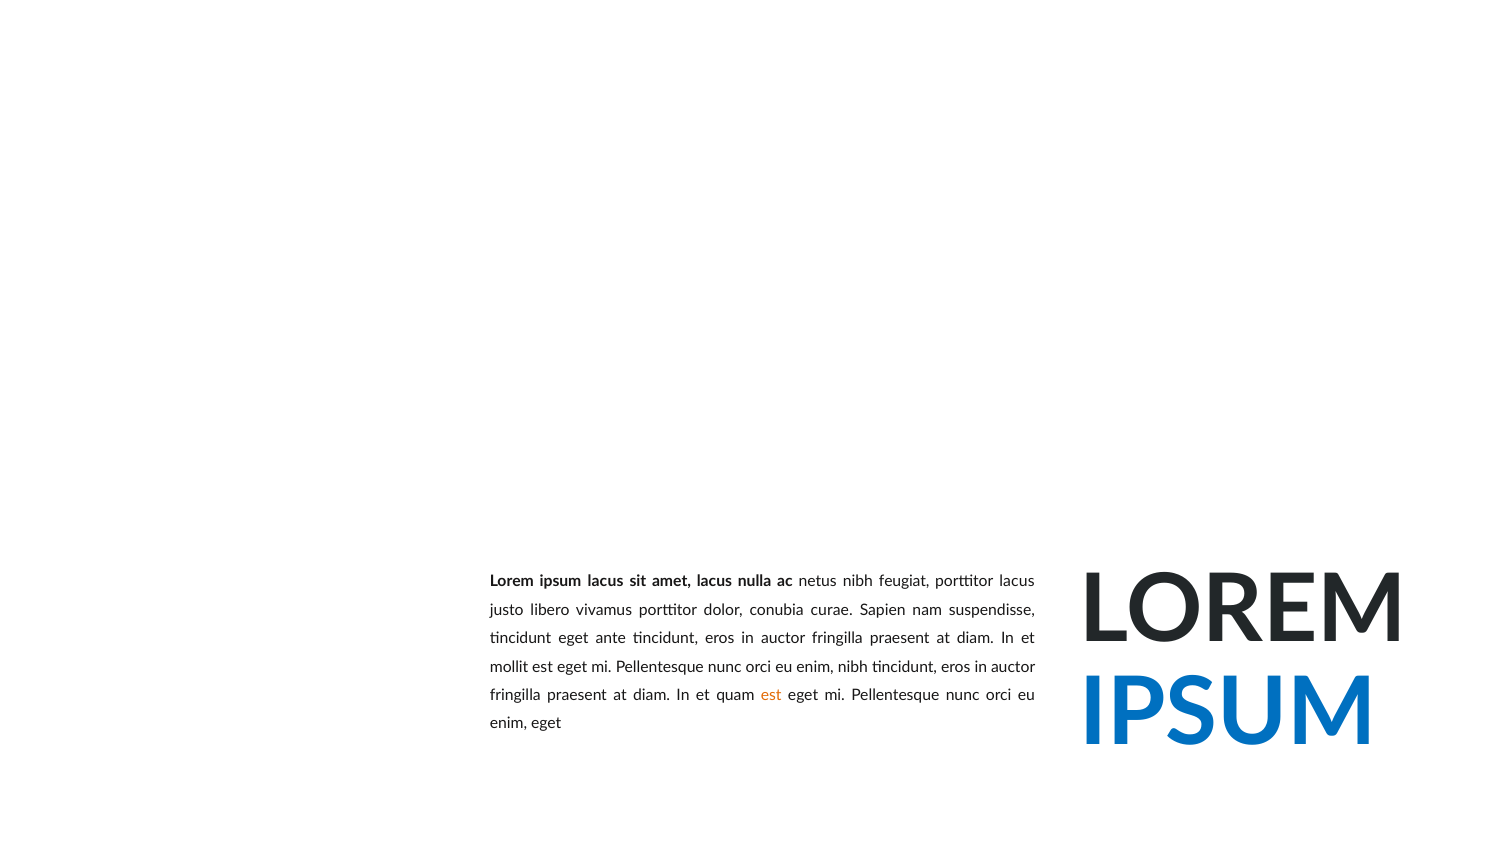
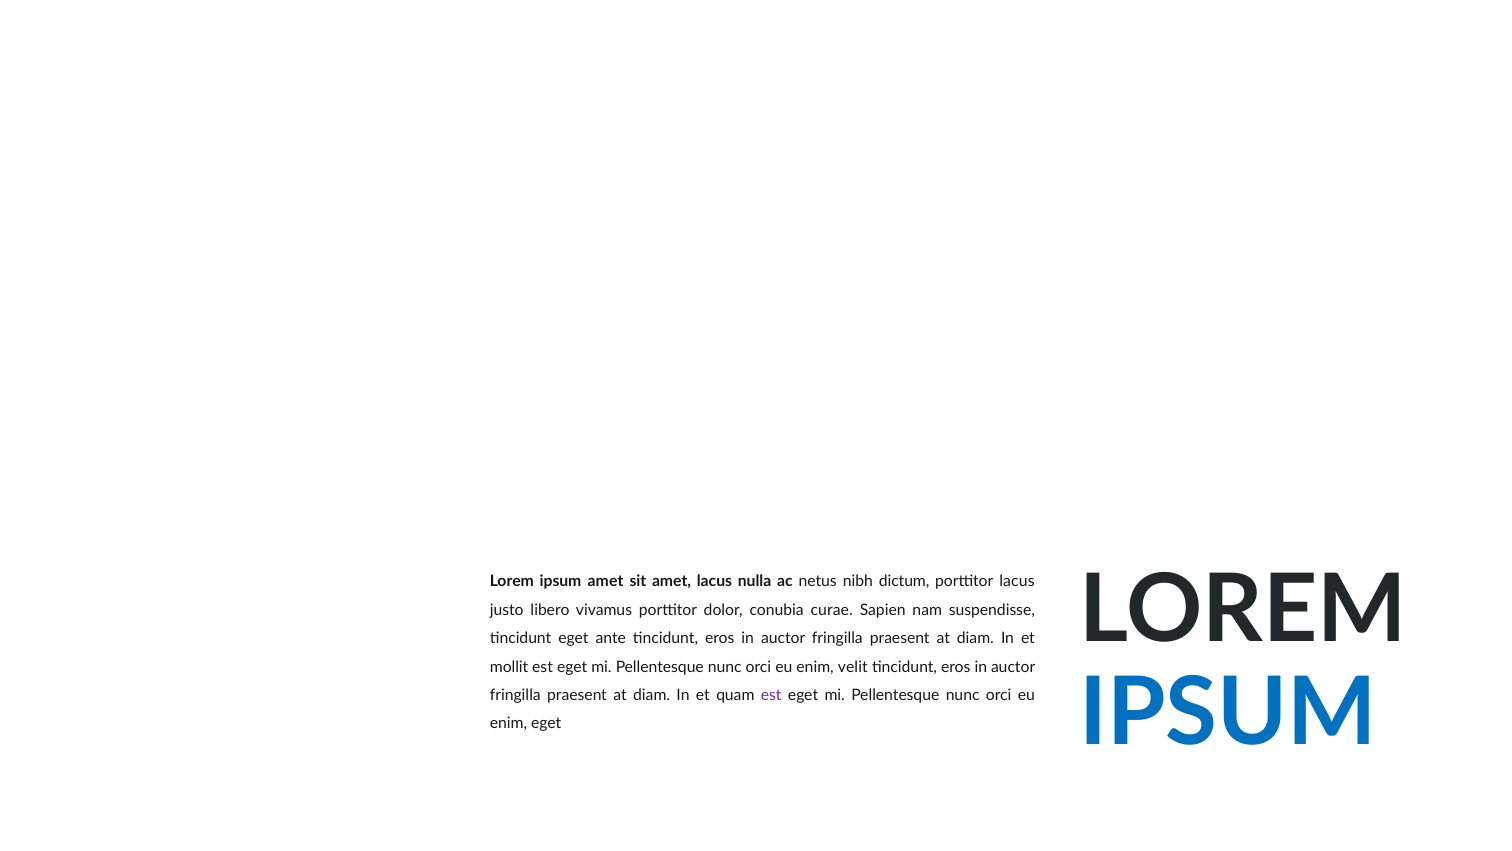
ipsum lacus: lacus -> amet
feugiat: feugiat -> dictum
enim nibh: nibh -> velit
est at (771, 695) colour: orange -> purple
